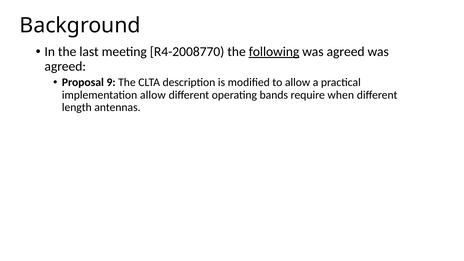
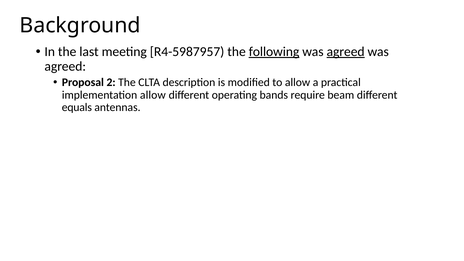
R4-2008770: R4-2008770 -> R4-5987957
agreed at (346, 52) underline: none -> present
9: 9 -> 2
when: when -> beam
length: length -> equals
